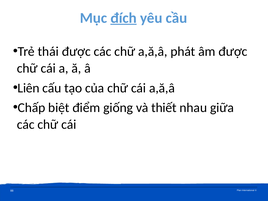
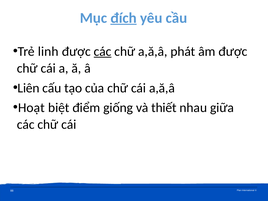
thái: thái -> linh
các at (103, 51) underline: none -> present
Chấp: Chấp -> Hoạt
